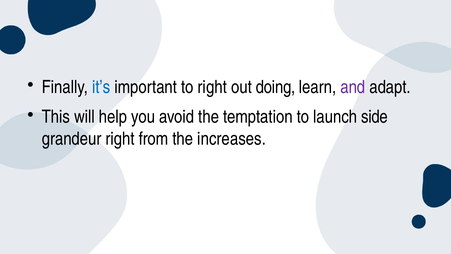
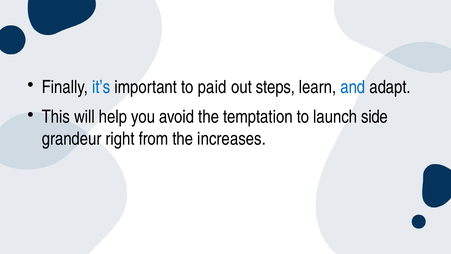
to right: right -> paid
doing: doing -> steps
and colour: purple -> blue
